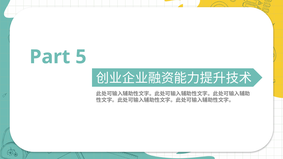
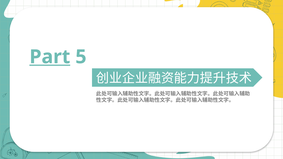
Part underline: none -> present
